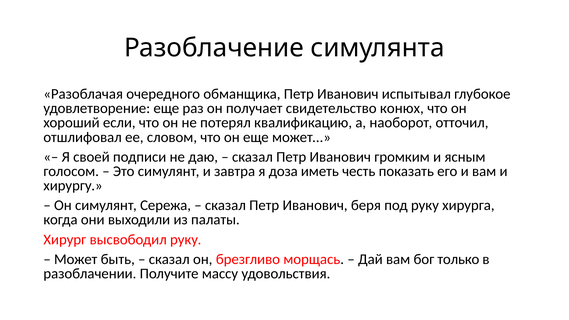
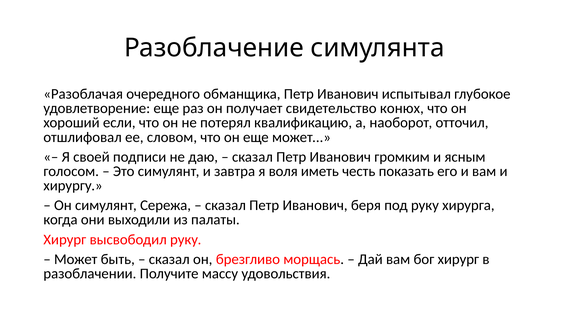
доза: доза -> воля
бог только: только -> хирург
